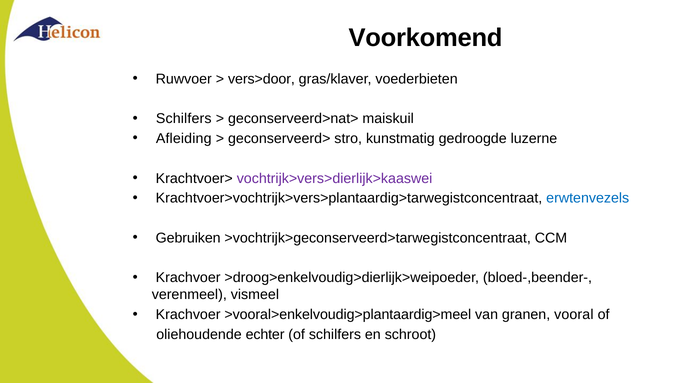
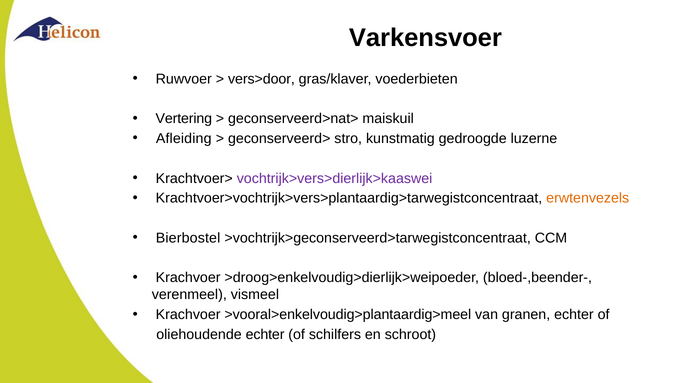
Voorkomend: Voorkomend -> Varkensvoer
Schilfers at (184, 119): Schilfers -> Vertering
erwtenvezels colour: blue -> orange
Gebruiken: Gebruiken -> Bierbostel
granen vooral: vooral -> echter
